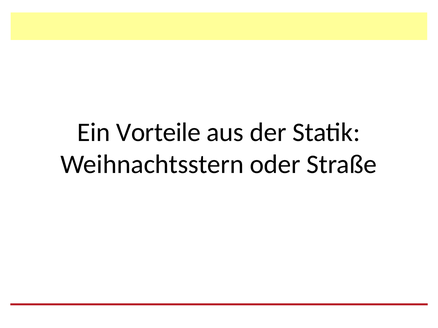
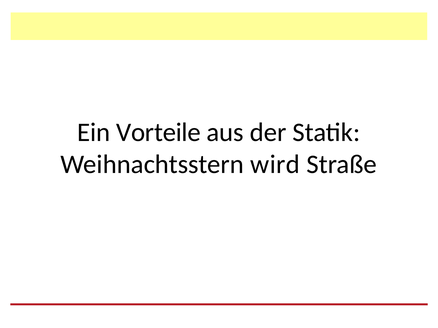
oder: oder -> wird
